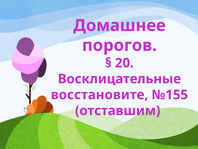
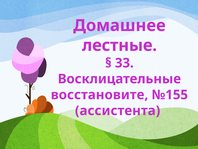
порогов: порогов -> лестные
20: 20 -> 33
отставшим: отставшим -> ассистента
